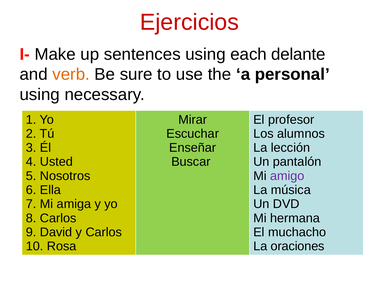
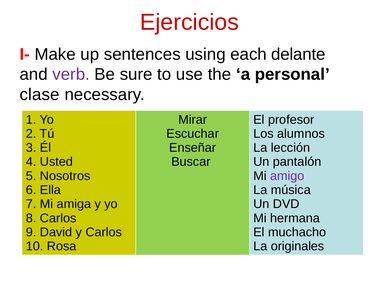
verb colour: orange -> purple
using at (40, 95): using -> clase
oraciones: oraciones -> originales
